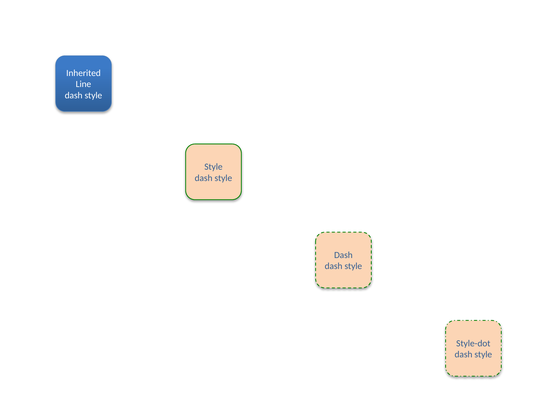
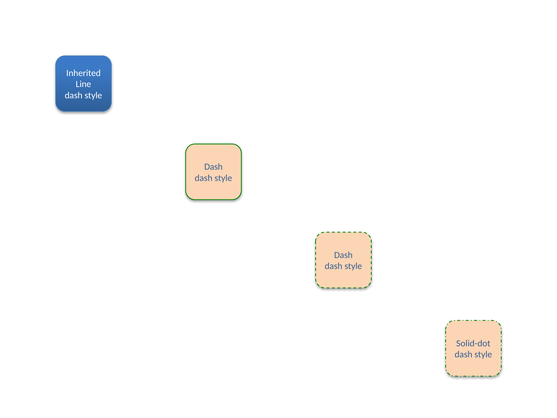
Style at (213, 167): Style -> Dash
Style-dot: Style-dot -> Solid-dot
